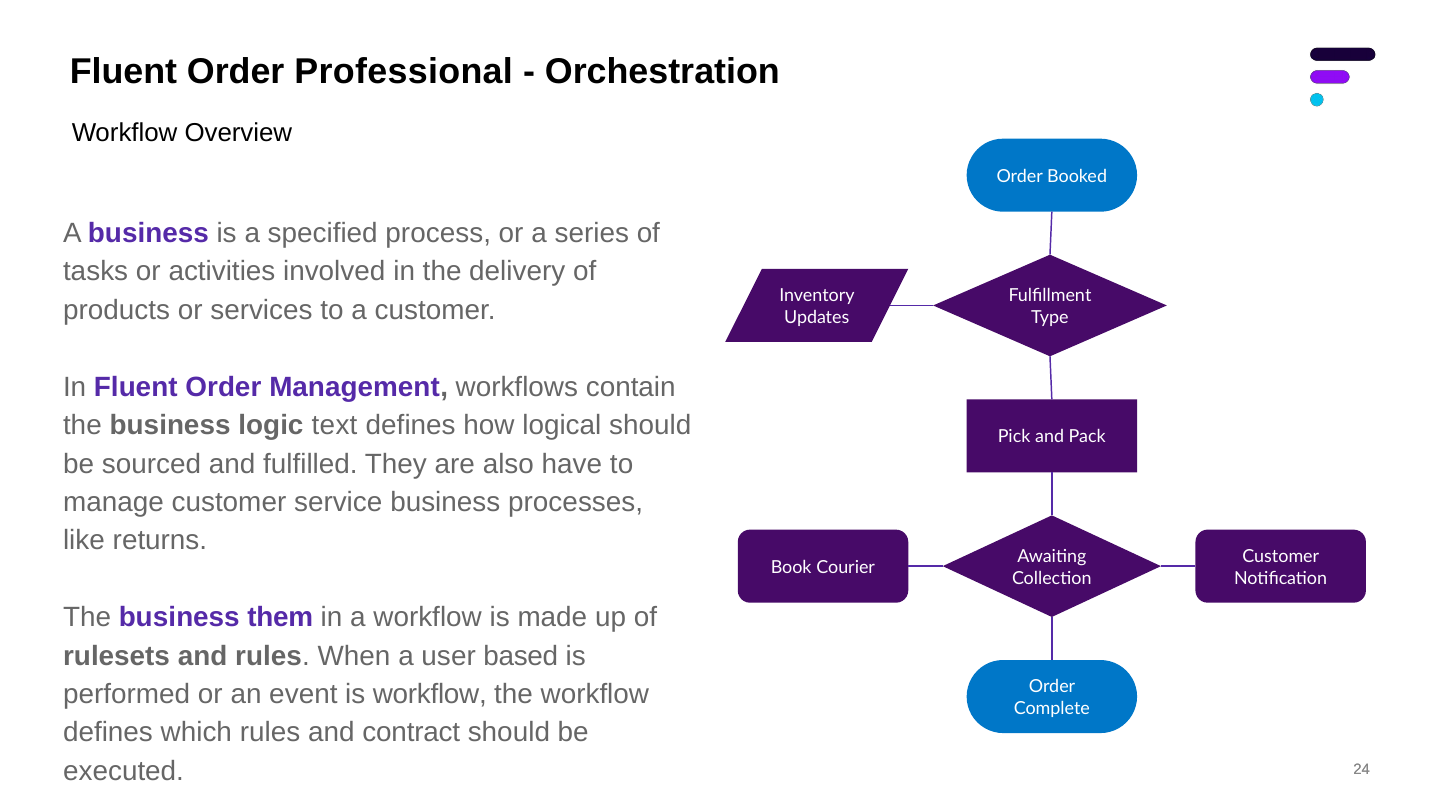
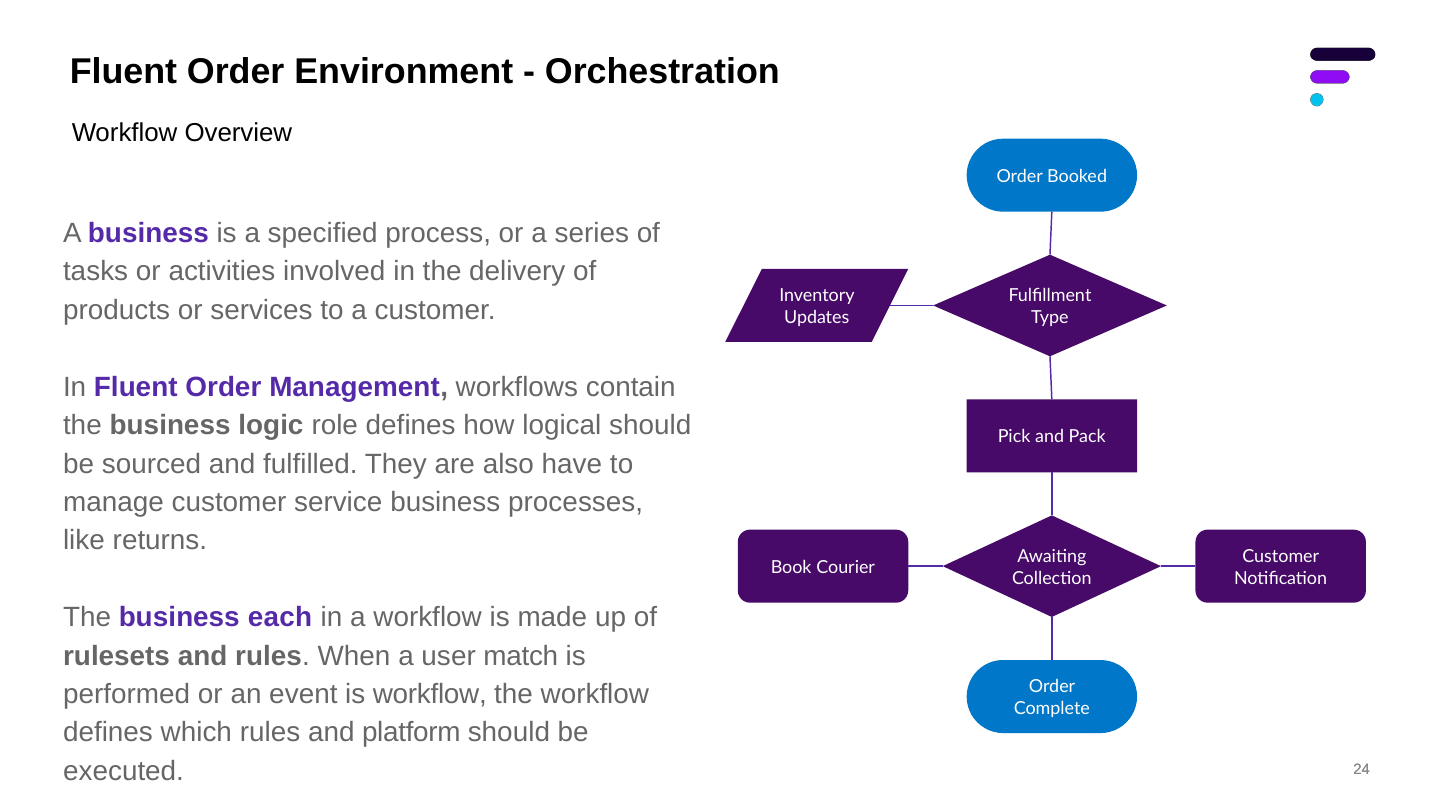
Professional: Professional -> Environment
text: text -> role
them: them -> each
based: based -> match
contract: contract -> platform
